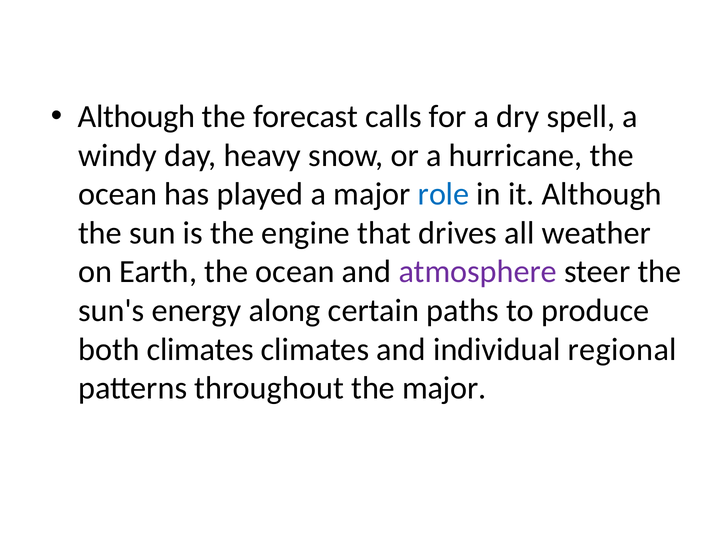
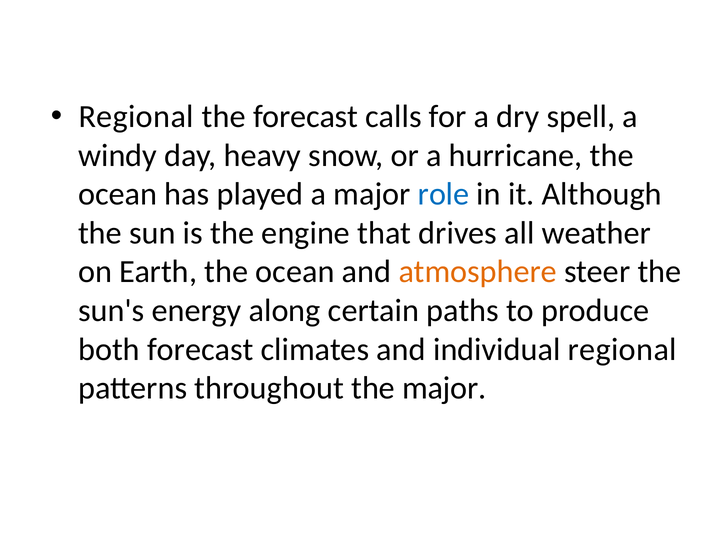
Although at (136, 117): Although -> Regional
atmosphere colour: purple -> orange
both climates: climates -> forecast
